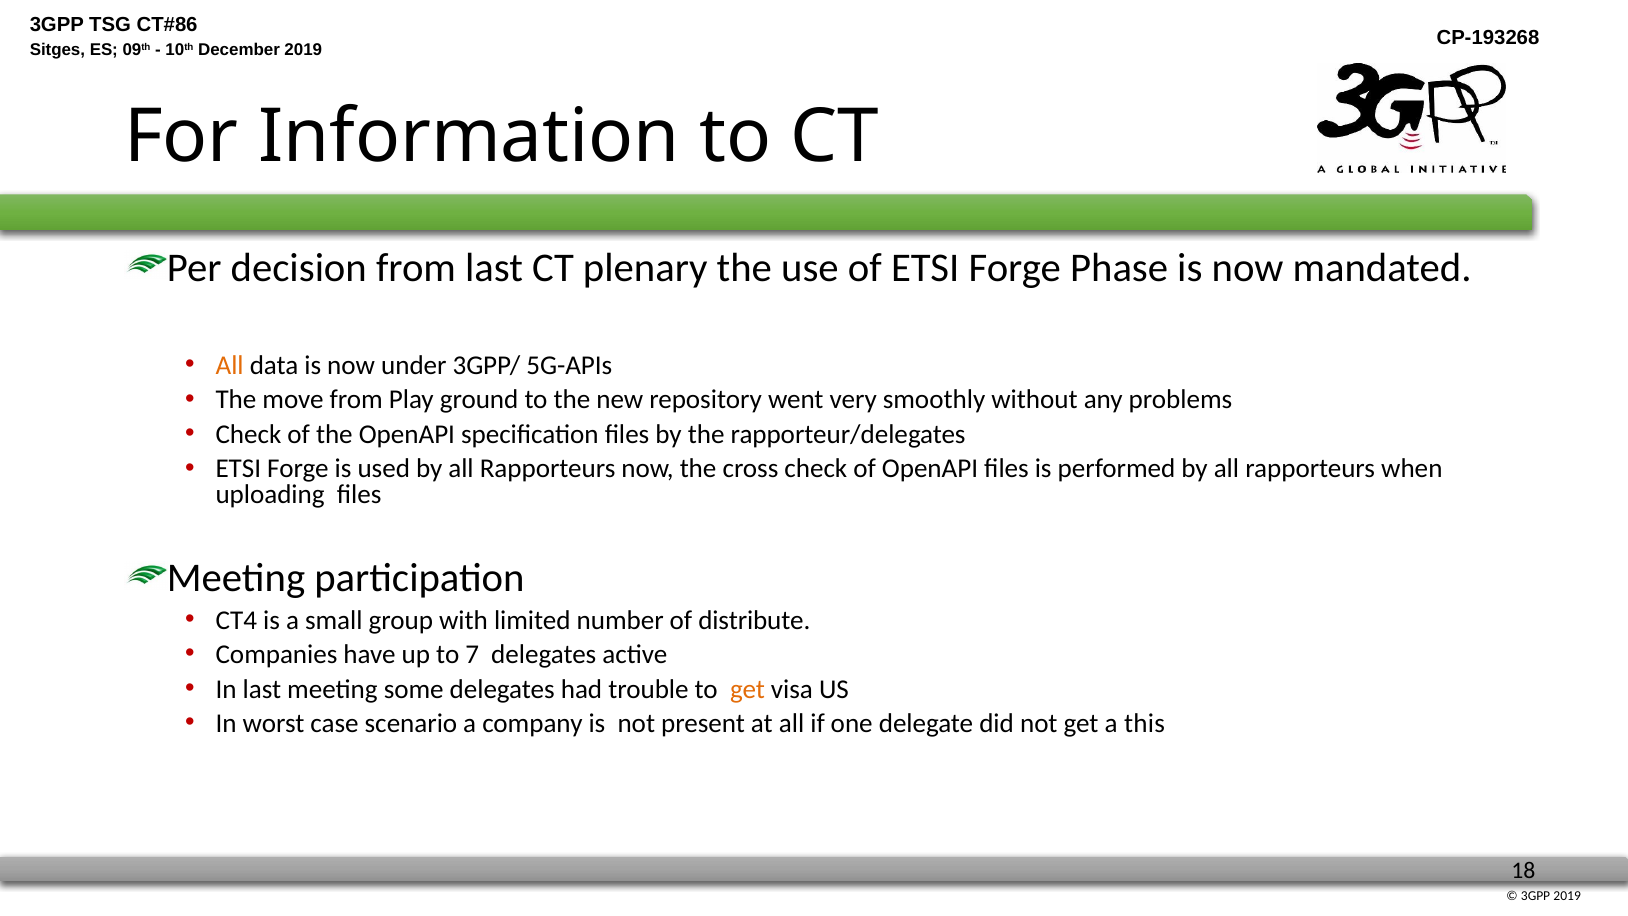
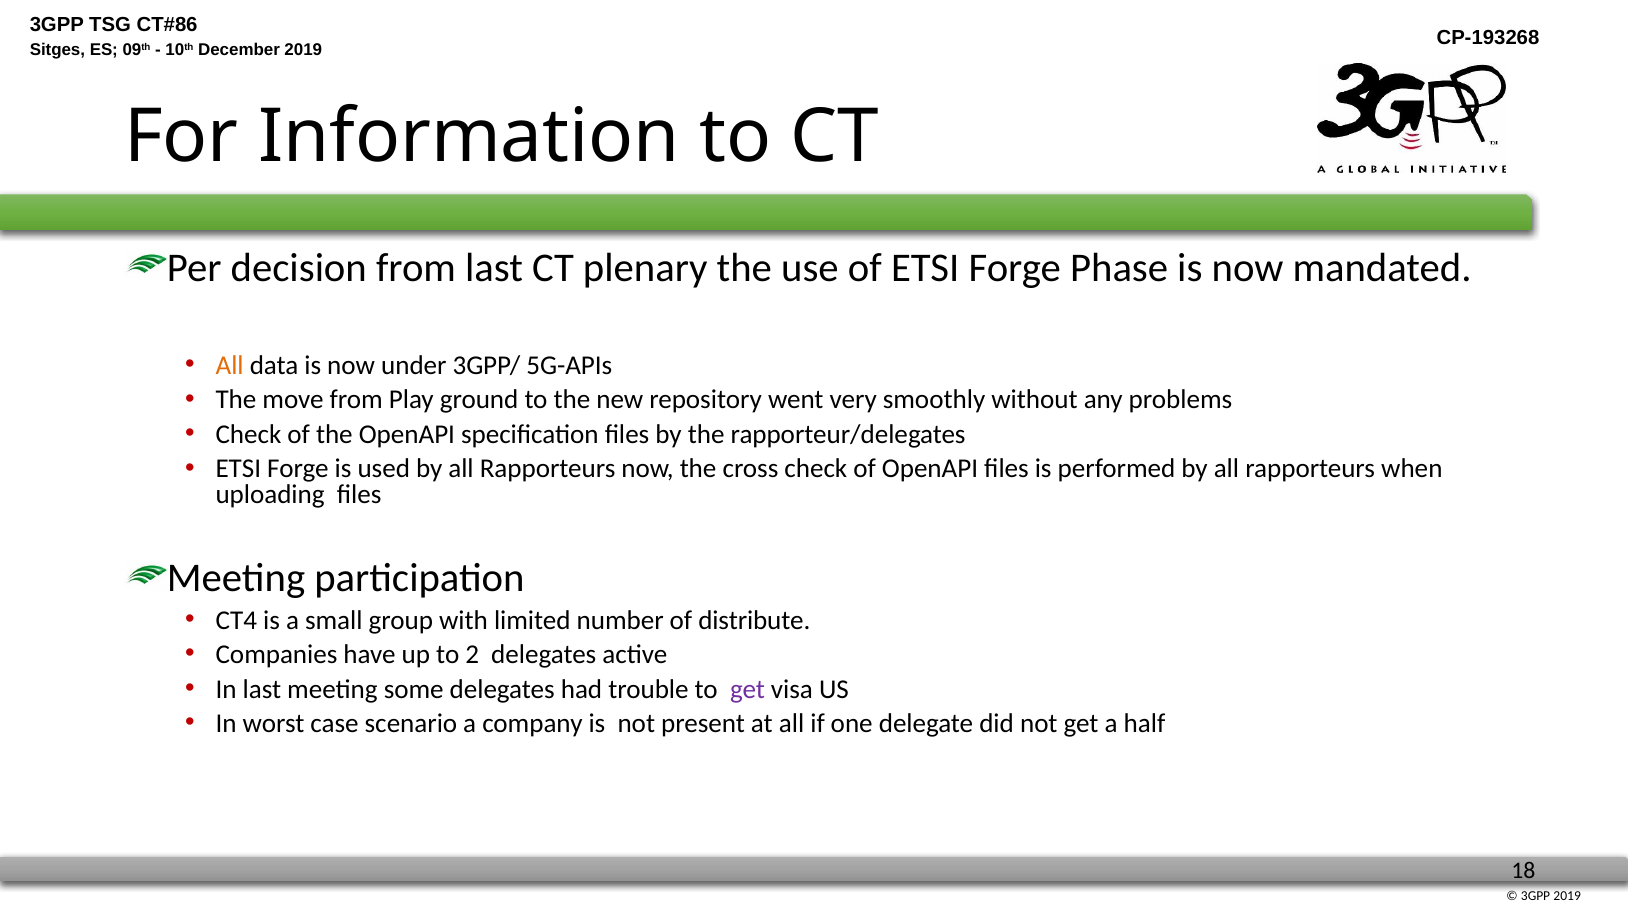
7: 7 -> 2
get at (748, 689) colour: orange -> purple
this: this -> half
